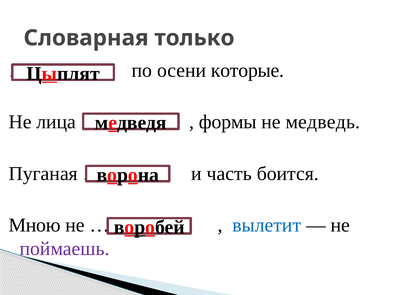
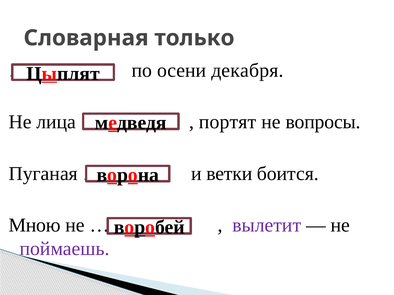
которые: которые -> декабря
формы: формы -> портят
медведь: медведь -> вопросы
часть: часть -> ветки
вылетит colour: blue -> purple
